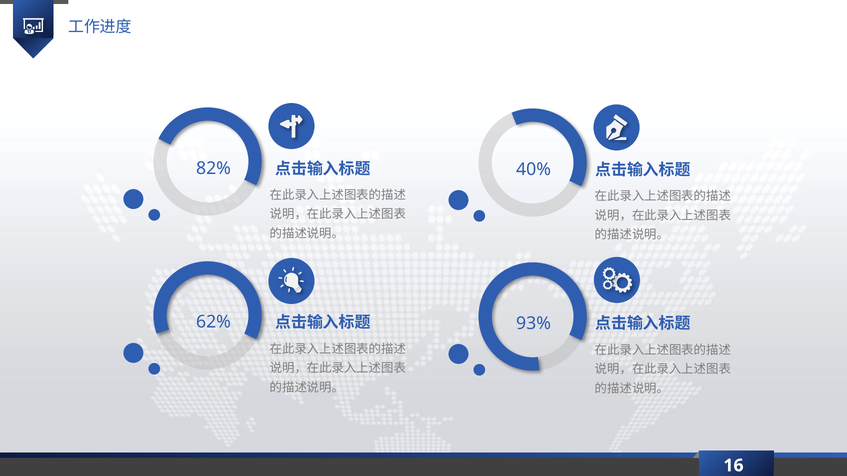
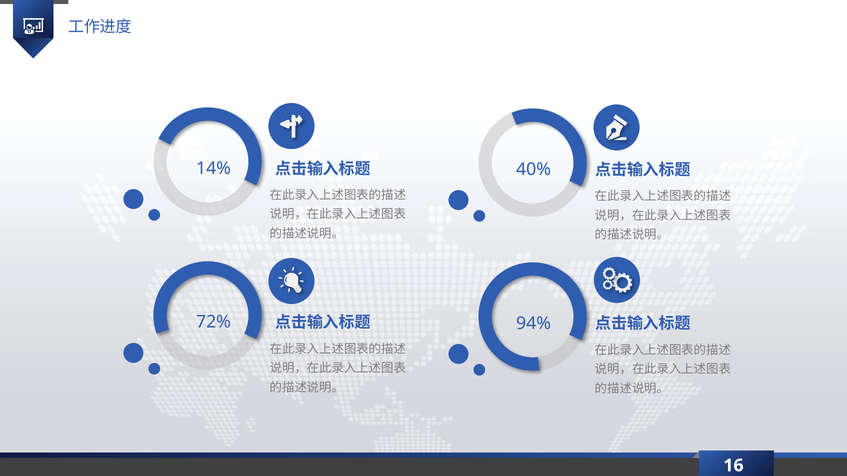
82%: 82% -> 14%
62%: 62% -> 72%
93%: 93% -> 94%
